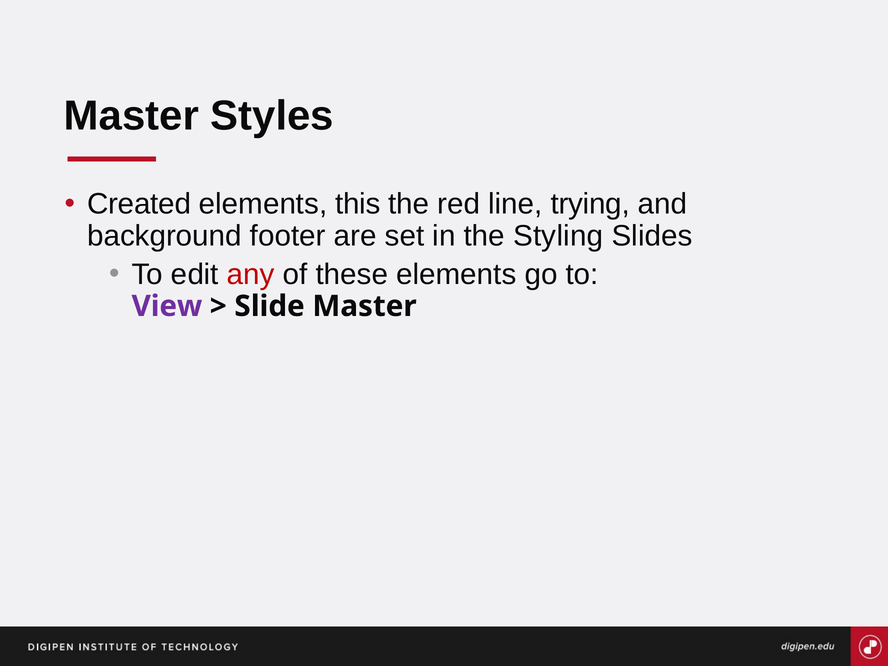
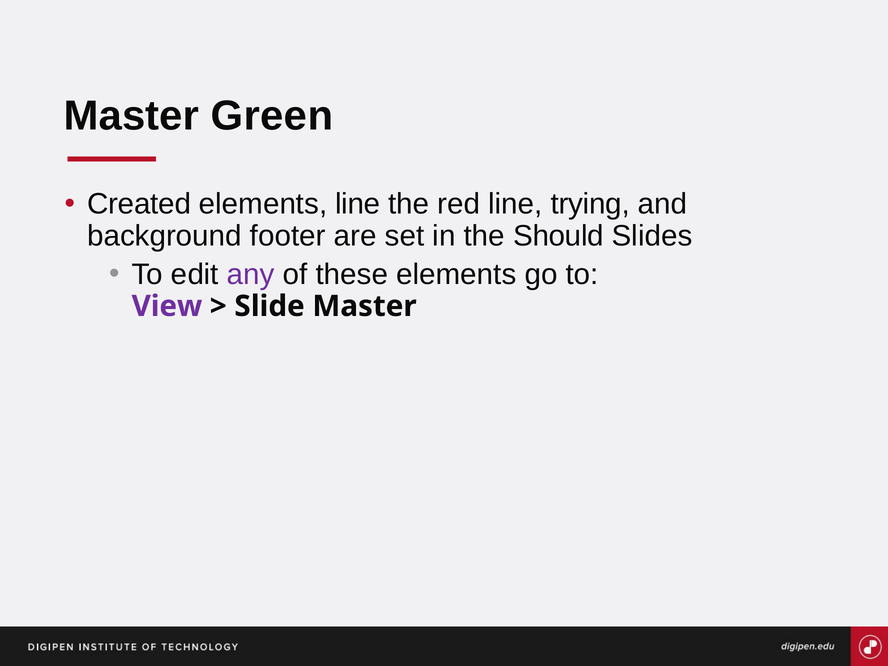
Styles: Styles -> Green
elements this: this -> line
Styling: Styling -> Should
any colour: red -> purple
